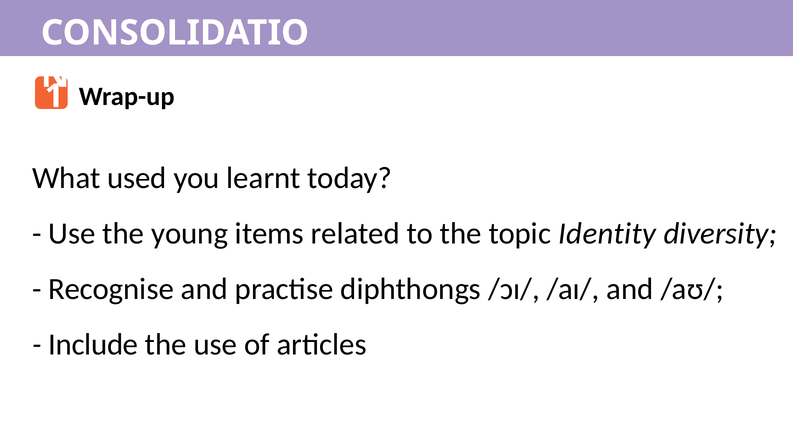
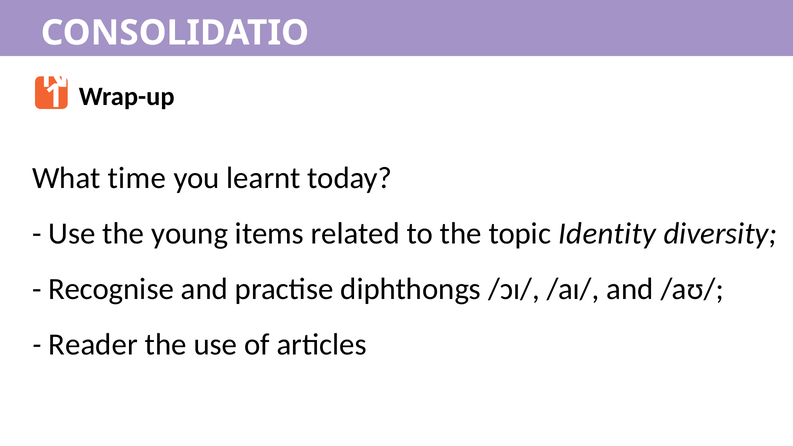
used: used -> time
Include: Include -> Reader
